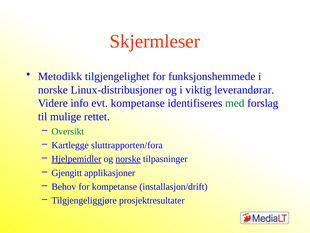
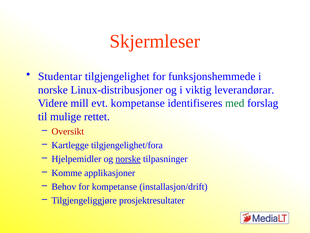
Metodikk: Metodikk -> Studentar
info: info -> mill
Oversikt colour: green -> red
sluttrapporten/fora: sluttrapporten/fora -> tilgjengelighet/fora
Hjelpemidler underline: present -> none
Gjengitt: Gjengitt -> Komme
